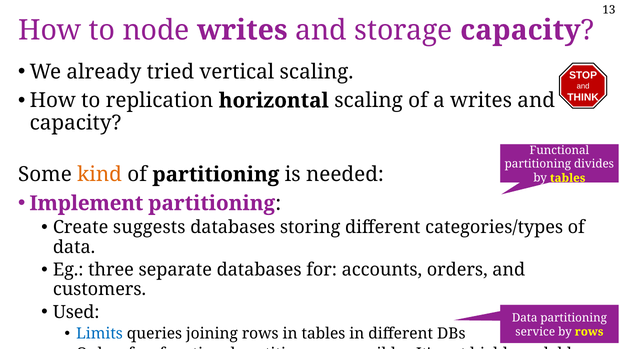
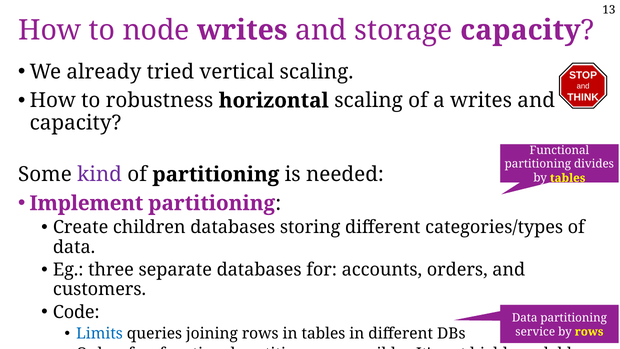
replication: replication -> robustness
kind colour: orange -> purple
suggests: suggests -> children
Used: Used -> Code
